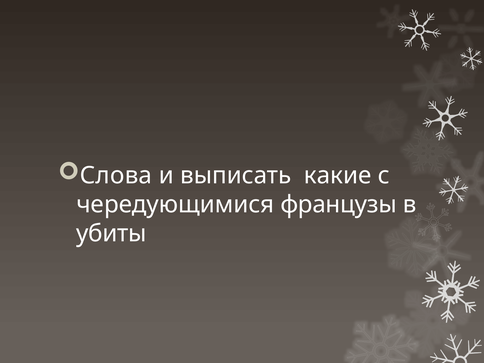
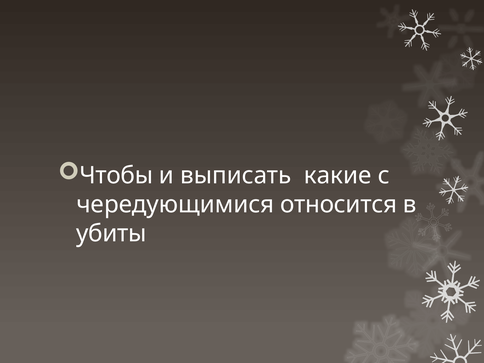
Слова: Слова -> Чтобы
французы: французы -> относится
